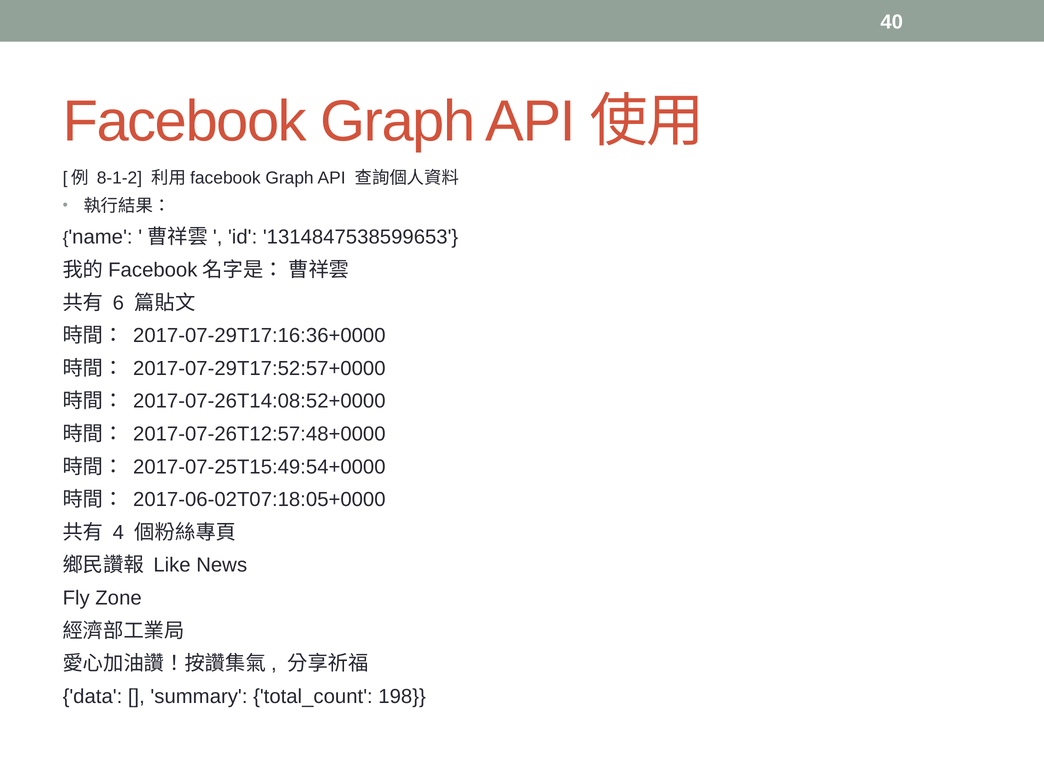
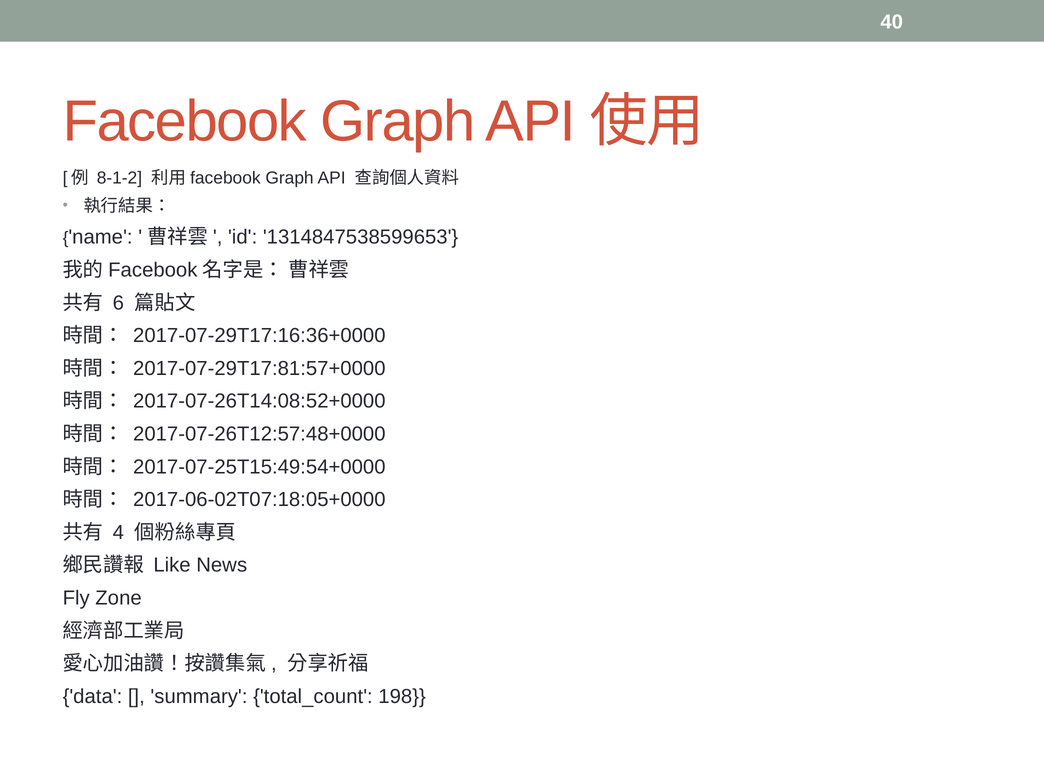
2017-07-29T17:52:57+0000: 2017-07-29T17:52:57+0000 -> 2017-07-29T17:81:57+0000
